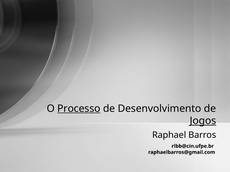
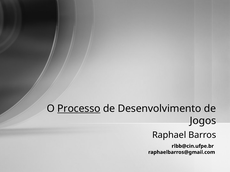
Jogos underline: present -> none
